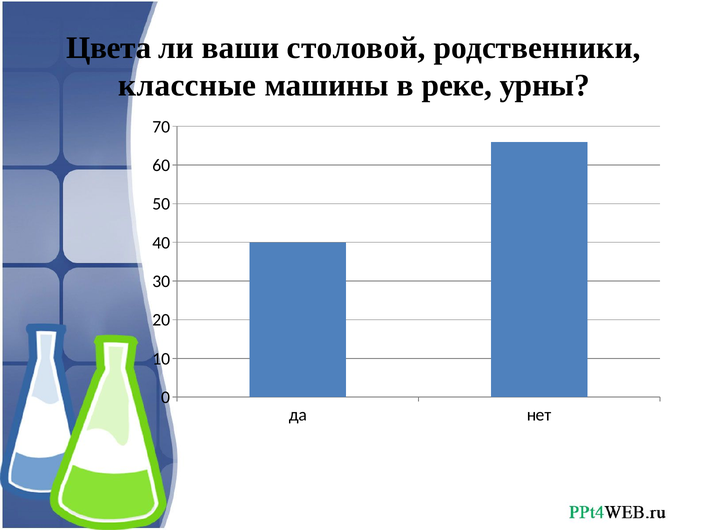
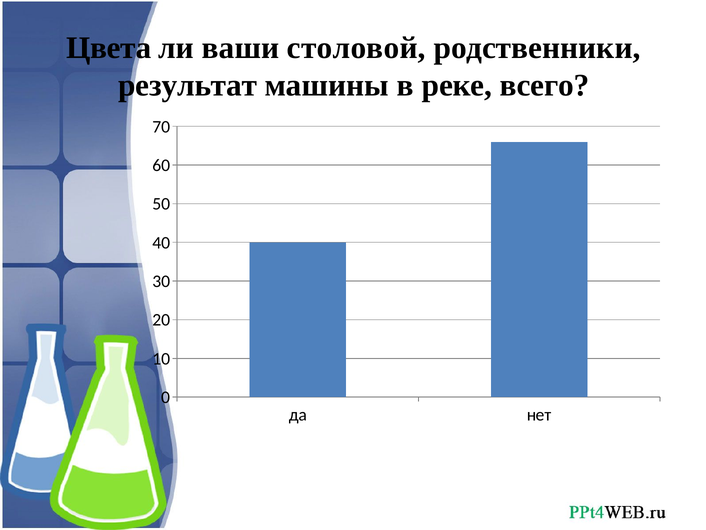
классные: классные -> результат
урны: урны -> всего
